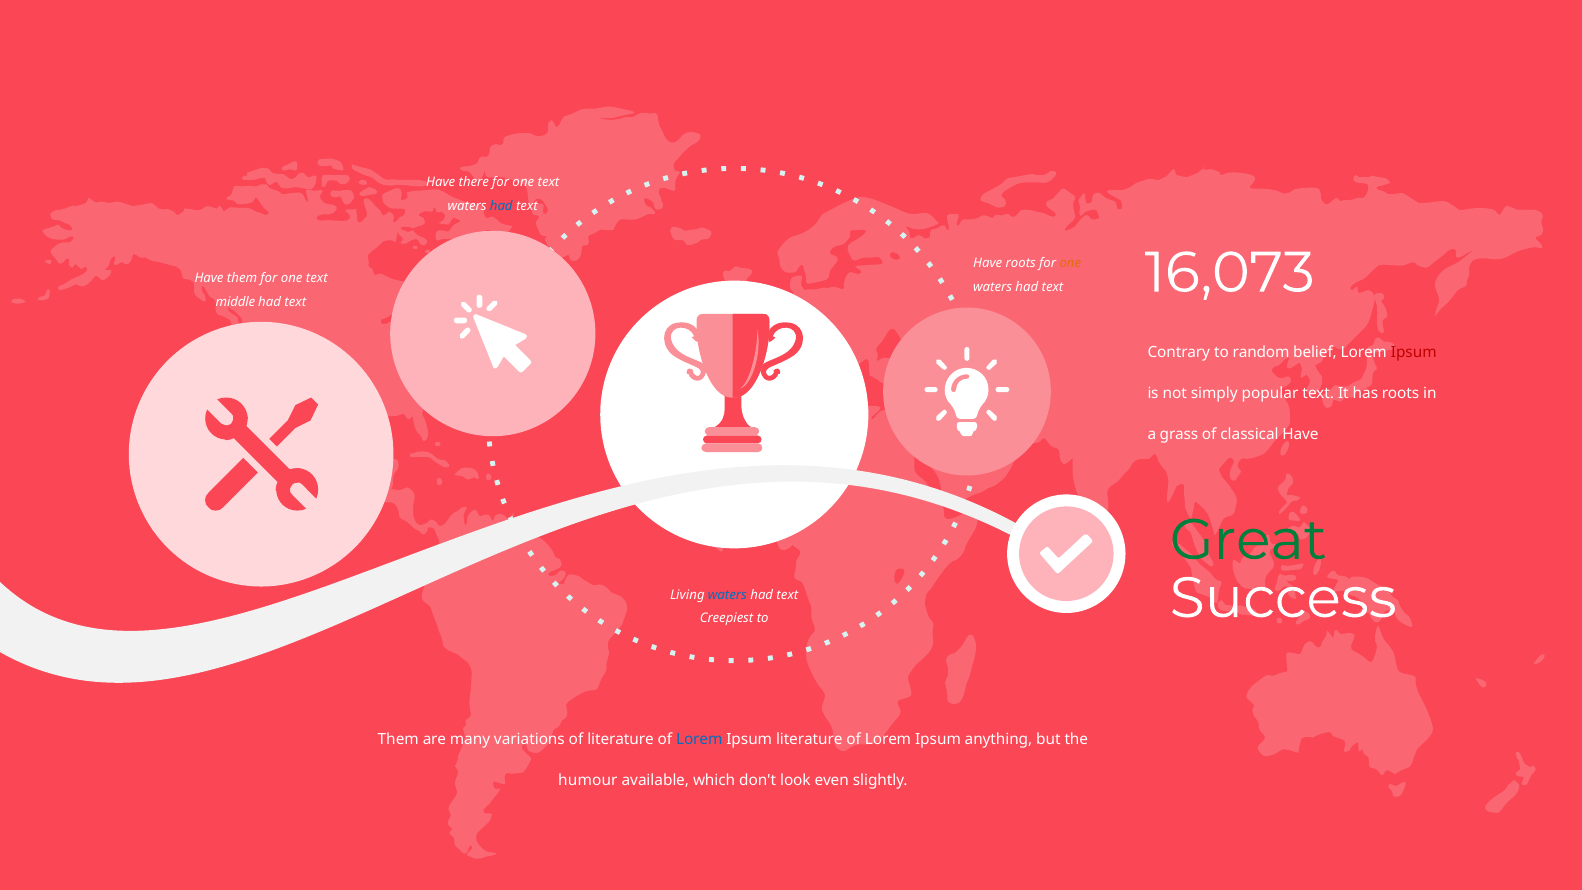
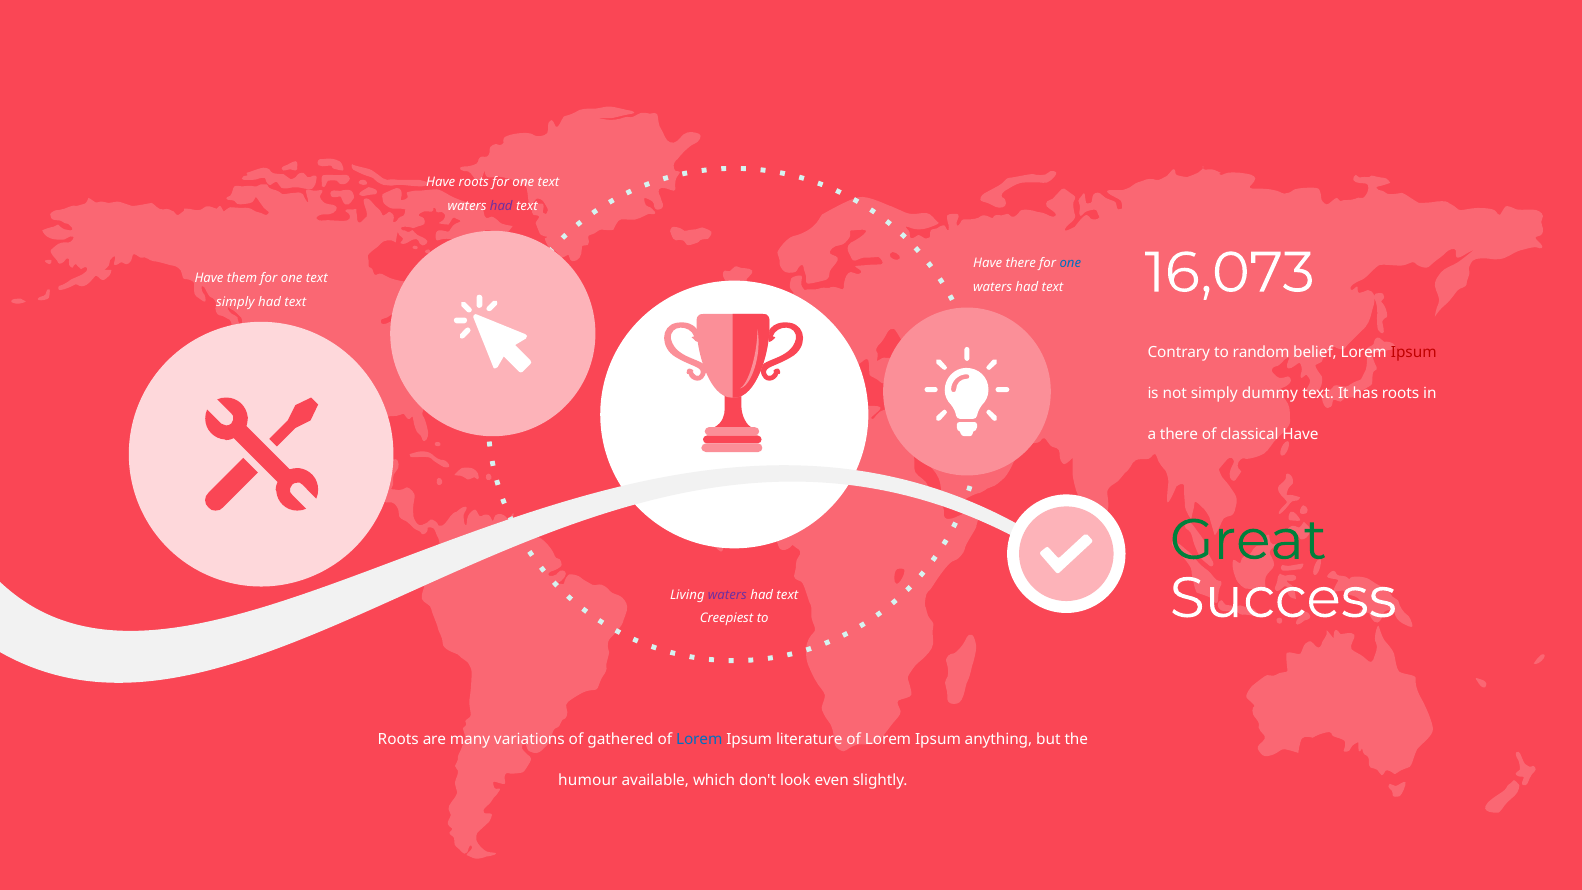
Have there: there -> roots
had at (501, 206) colour: blue -> purple
Have roots: roots -> there
one at (1070, 263) colour: orange -> blue
middle at (236, 302): middle -> simply
popular: popular -> dummy
a grass: grass -> there
waters at (727, 595) colour: blue -> purple
Them at (398, 740): Them -> Roots
of literature: literature -> gathered
